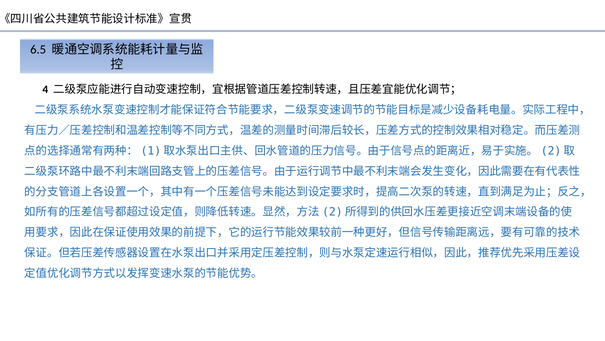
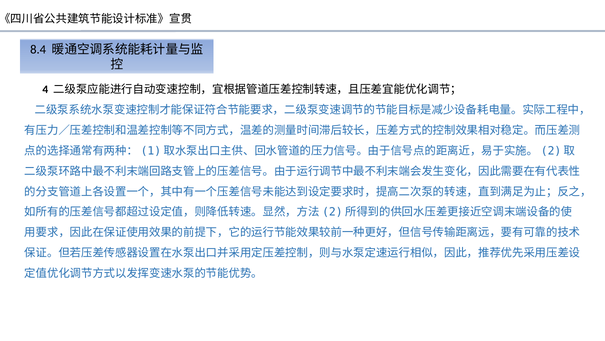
6.5: 6.5 -> 8.4
